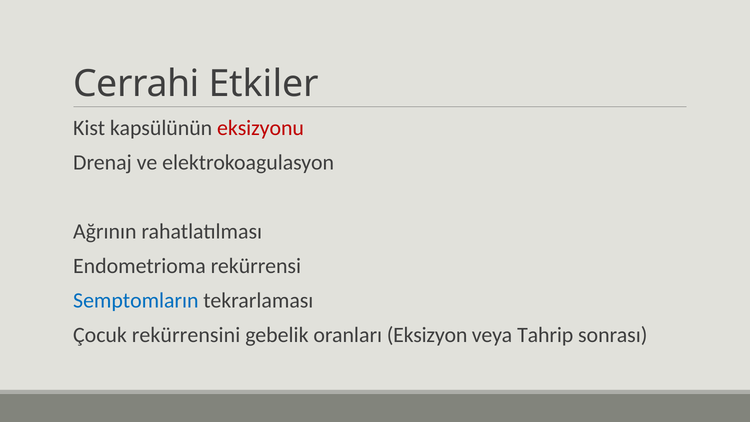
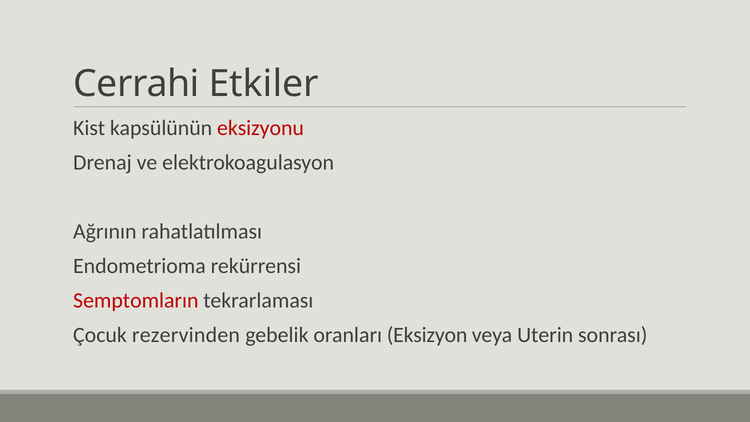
Semptomların colour: blue -> red
rekürrensini: rekürrensini -> rezervinden
Tahrip: Tahrip -> Uterin
